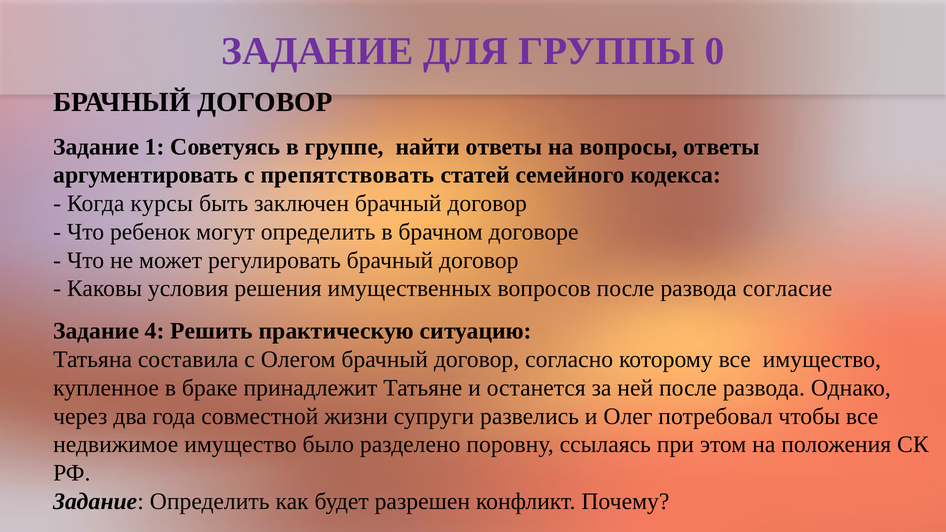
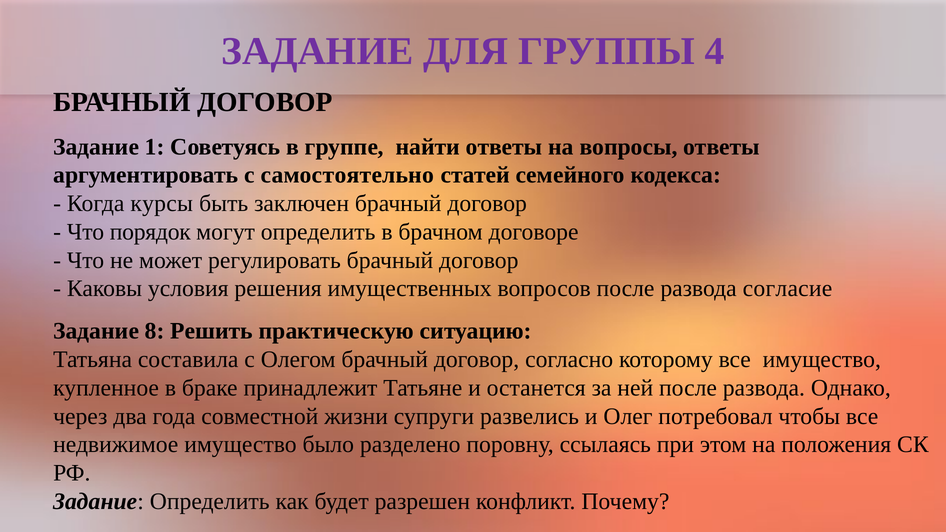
0: 0 -> 4
препятствовать: препятствовать -> самостоятельно
ребенок: ребенок -> порядок
4: 4 -> 8
